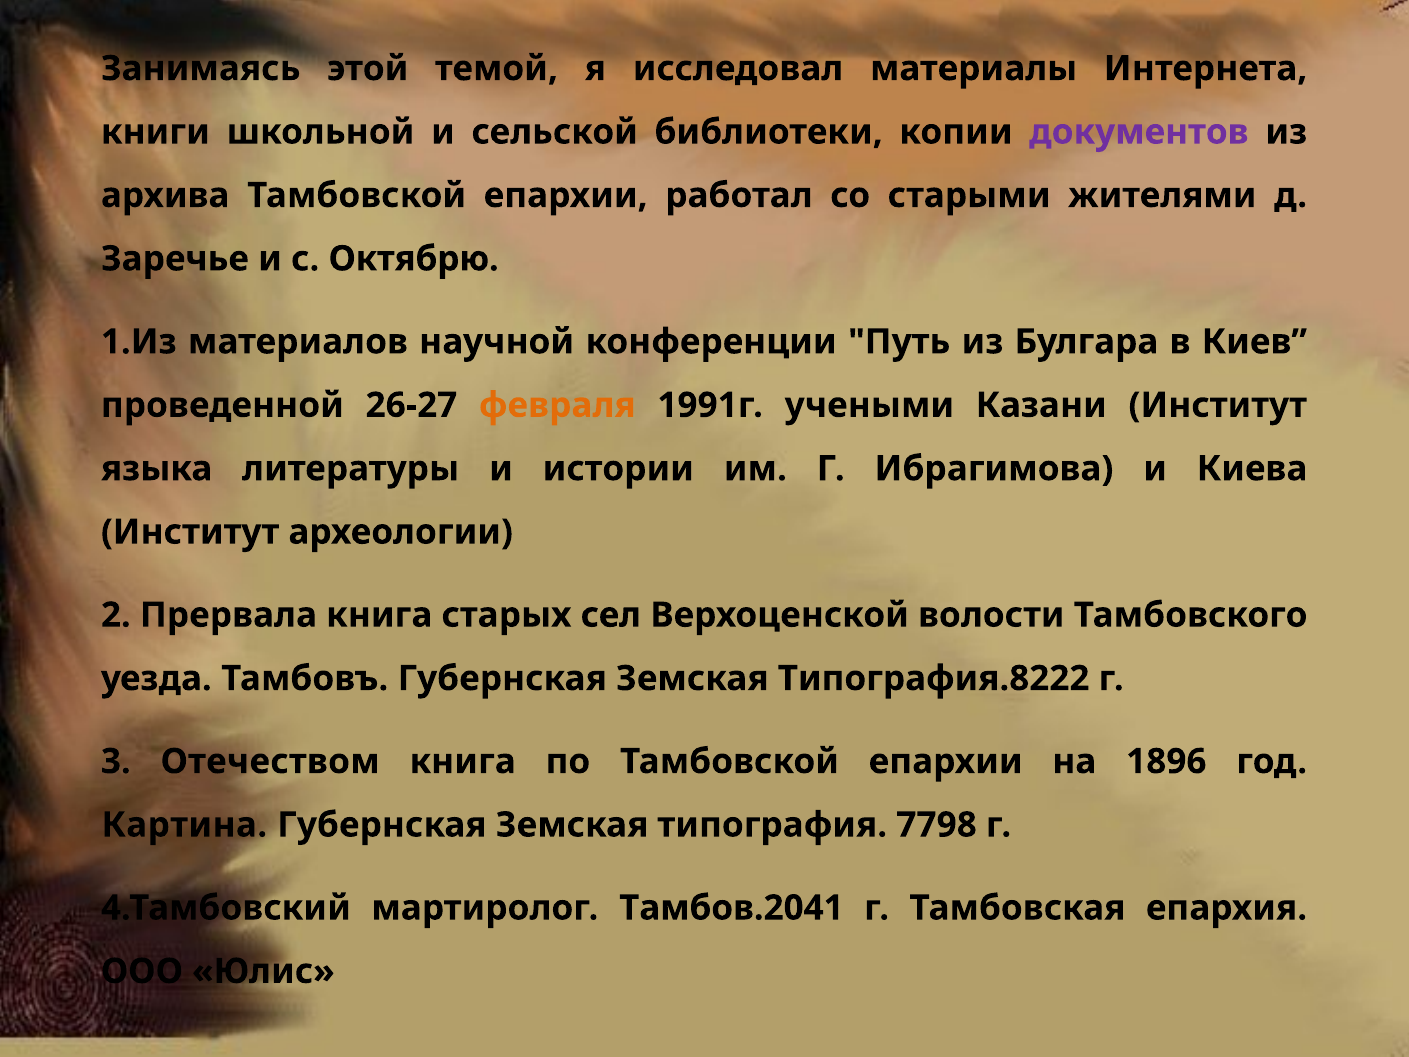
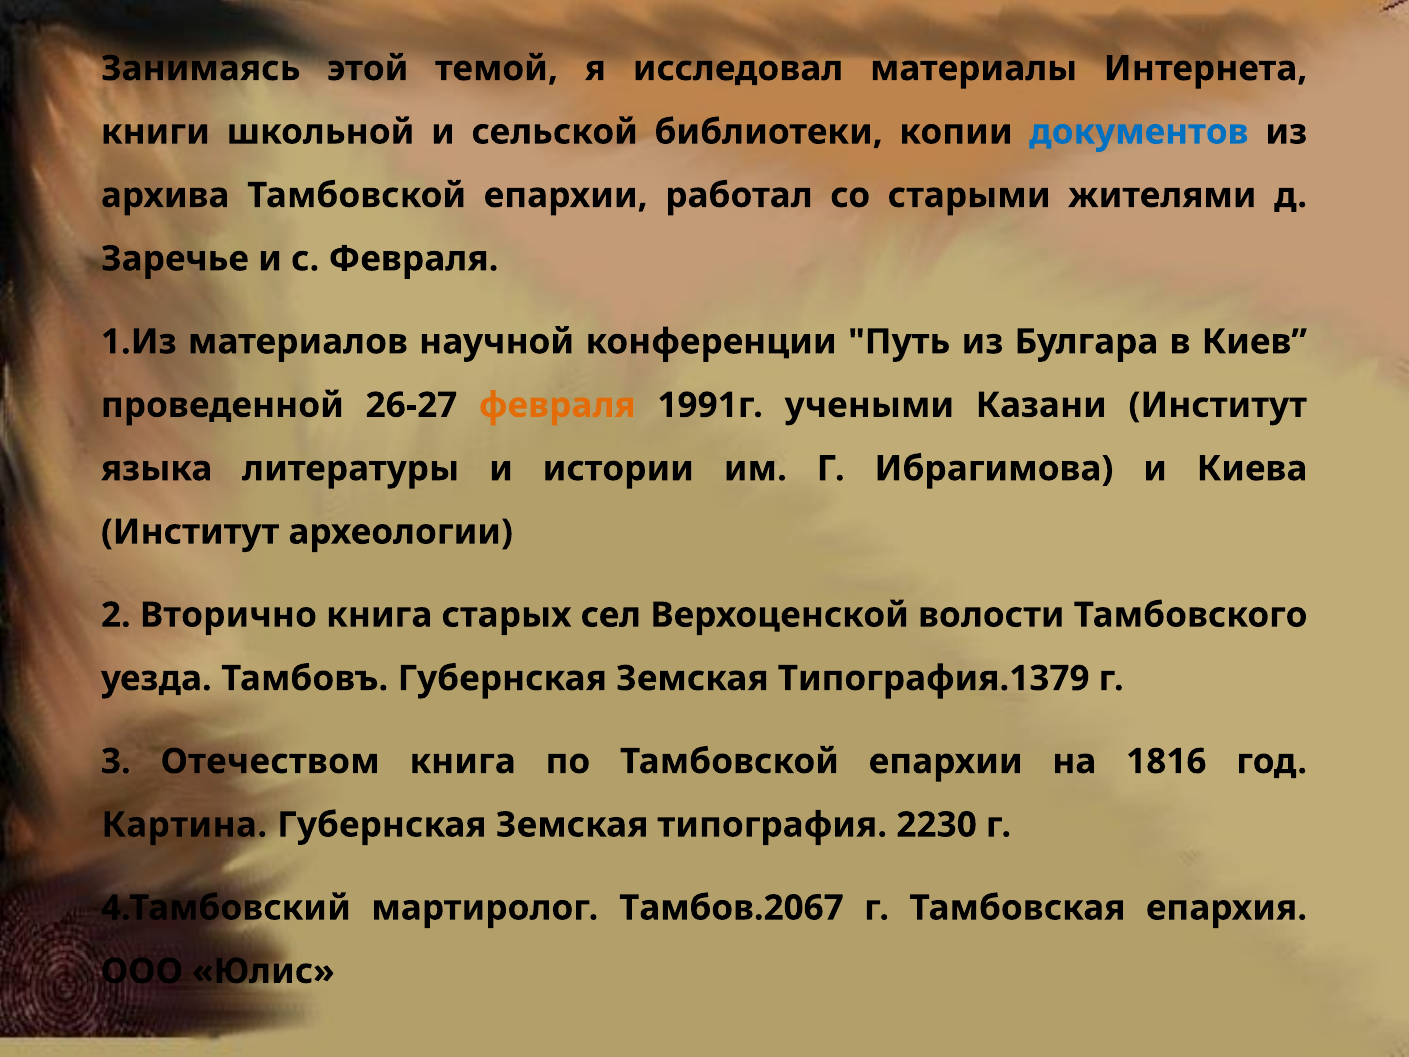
документов colour: purple -> blue
с Октябрю: Октябрю -> Февраля
Прервала: Прервала -> Вторично
Типография.8222: Типография.8222 -> Типография.1379
1896: 1896 -> 1816
7798: 7798 -> 2230
Тамбов.2041: Тамбов.2041 -> Тамбов.2067
